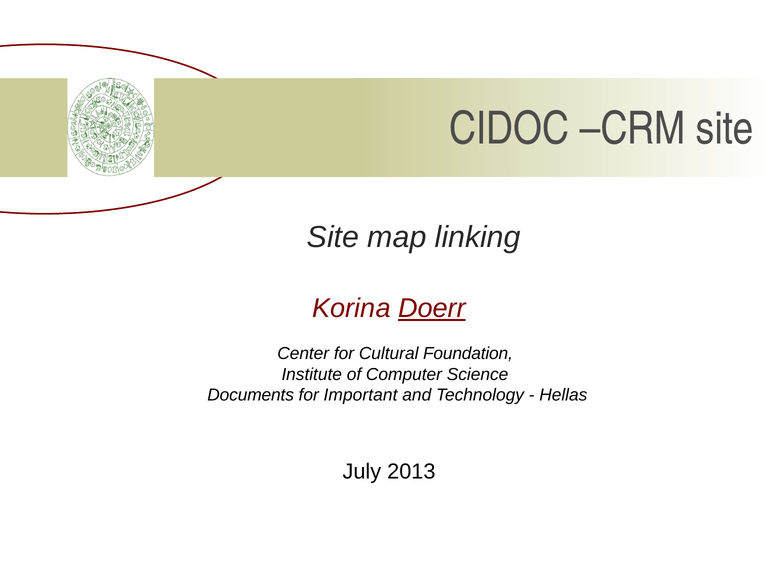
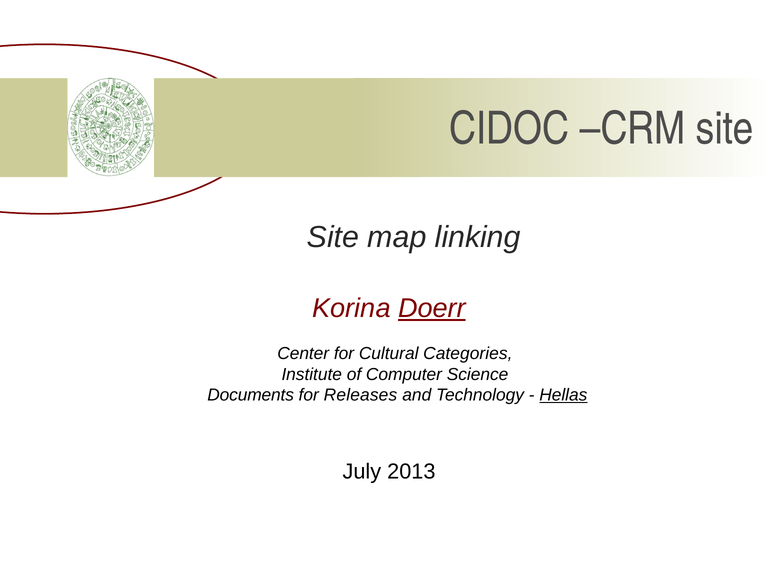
Foundation: Foundation -> Categories
Important: Important -> Releases
Hellas underline: none -> present
